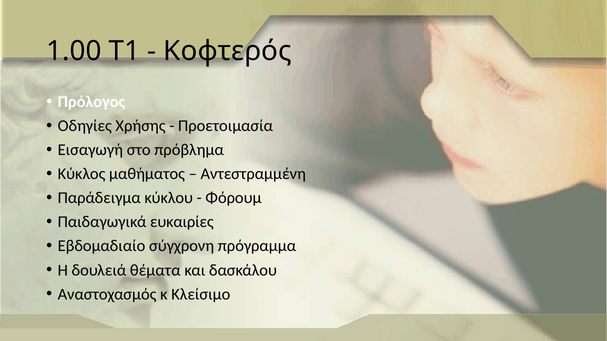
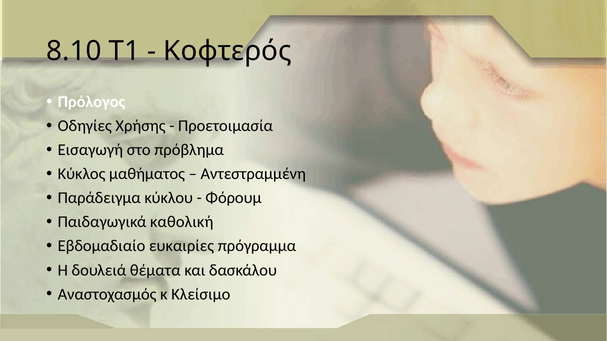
1.00: 1.00 -> 8.10
ευκαιρίες: ευκαιρίες -> καθολική
σύγχρονη: σύγχρονη -> ευκαιρίες
